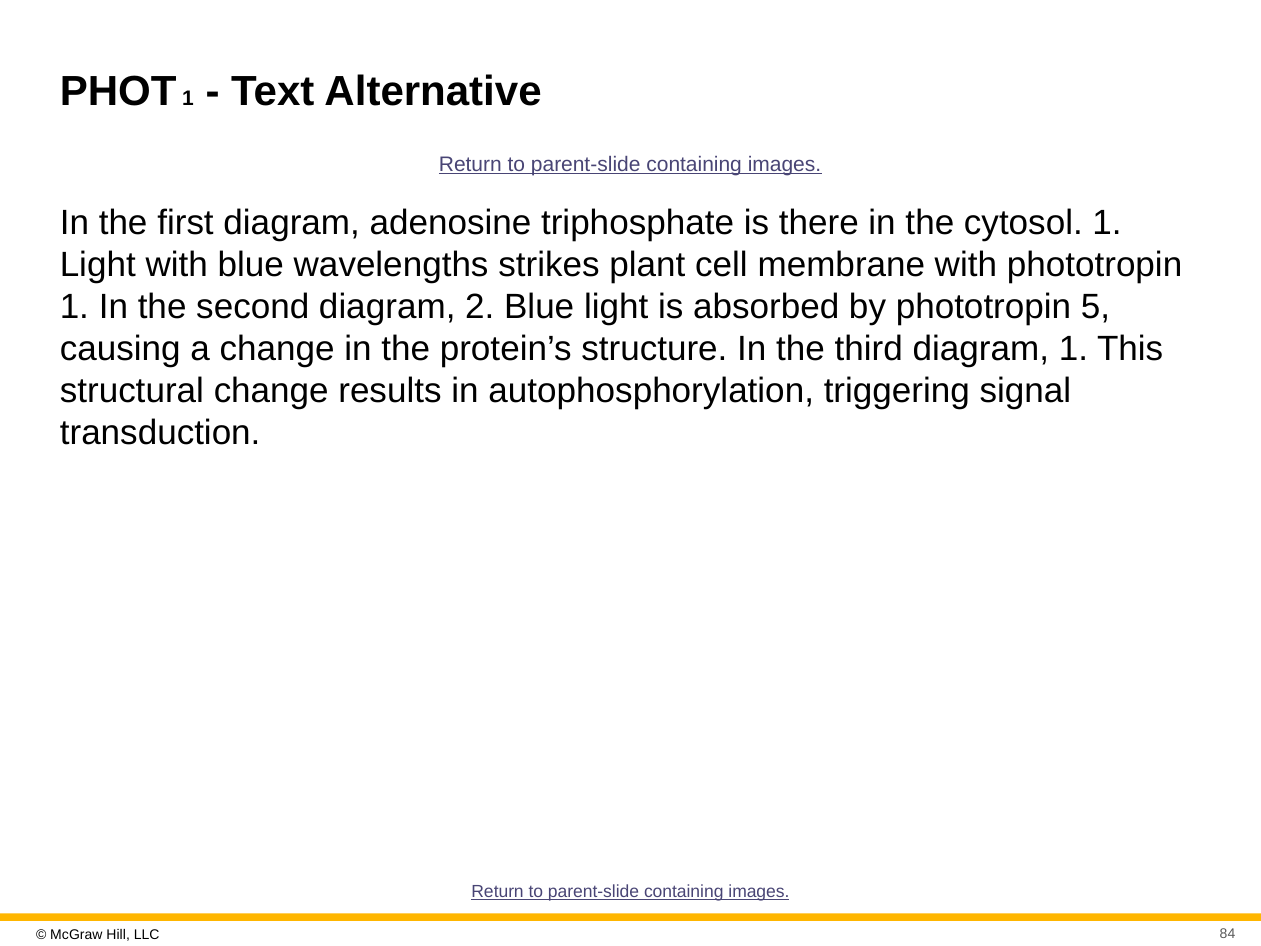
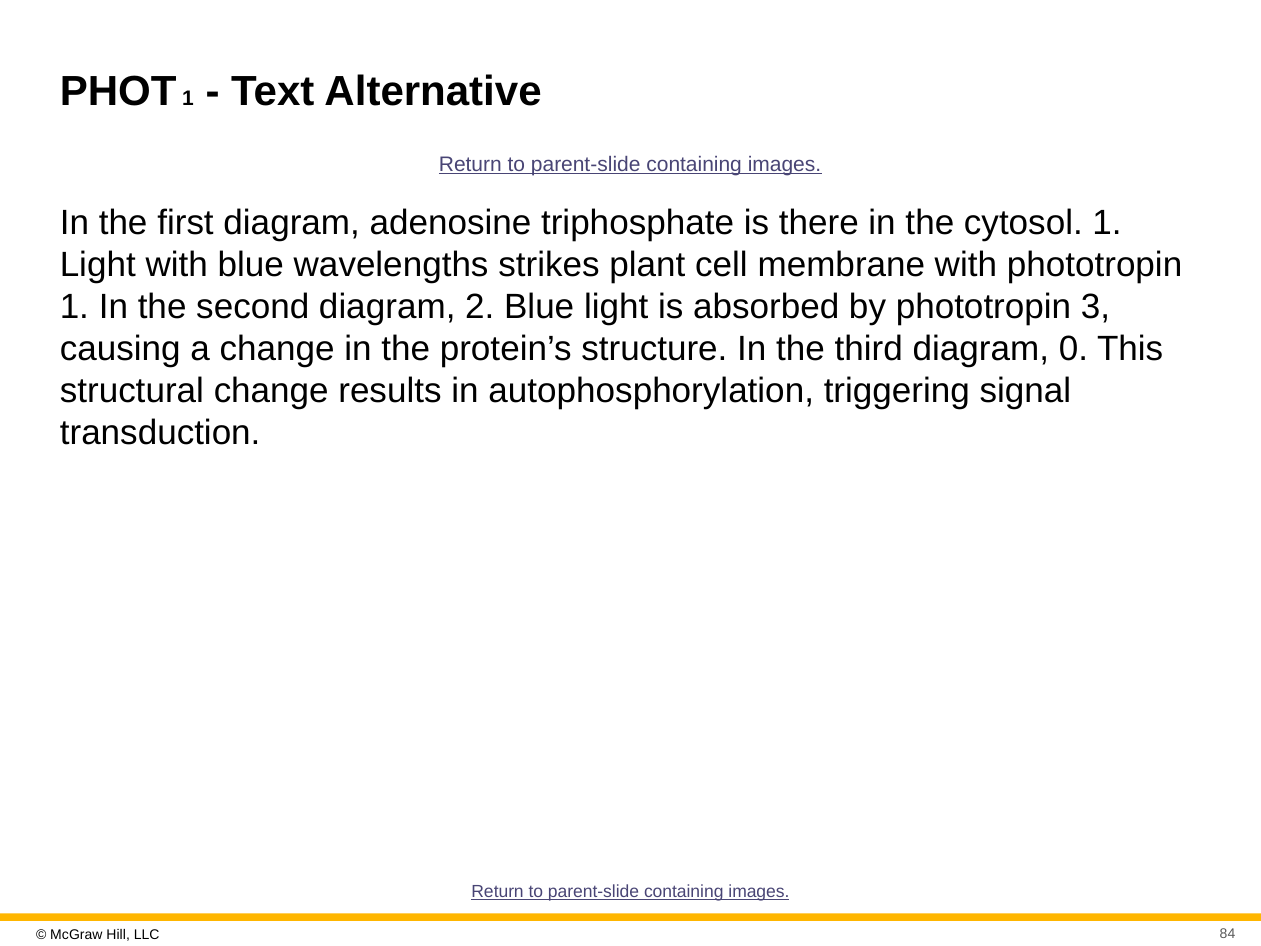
5: 5 -> 3
diagram 1: 1 -> 0
